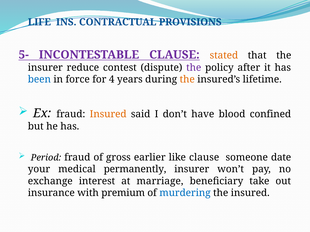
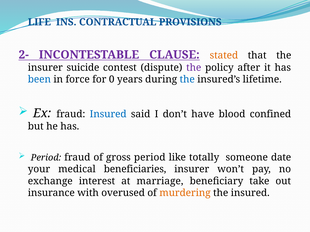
5-: 5- -> 2-
reduce: reduce -> suicide
4: 4 -> 0
the at (187, 80) colour: orange -> blue
Insured at (108, 114) colour: orange -> blue
gross earlier: earlier -> period
like clause: clause -> totally
permanently: permanently -> beneficiaries
premium: premium -> overused
murdering colour: blue -> orange
